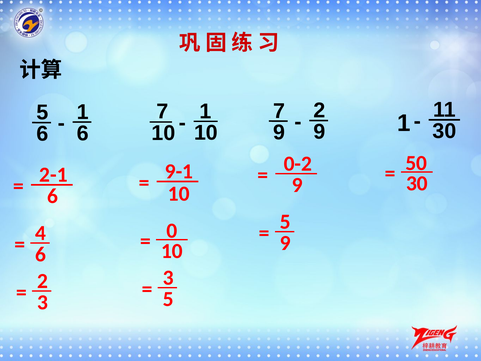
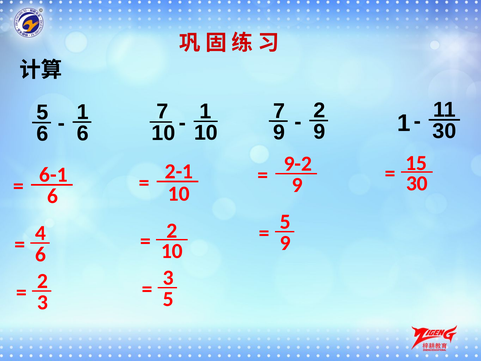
0-2: 0-2 -> 9-2
9-1: 9-1 -> 2-1
50: 50 -> 15
2-1: 2-1 -> 6-1
0 at (172, 230): 0 -> 2
